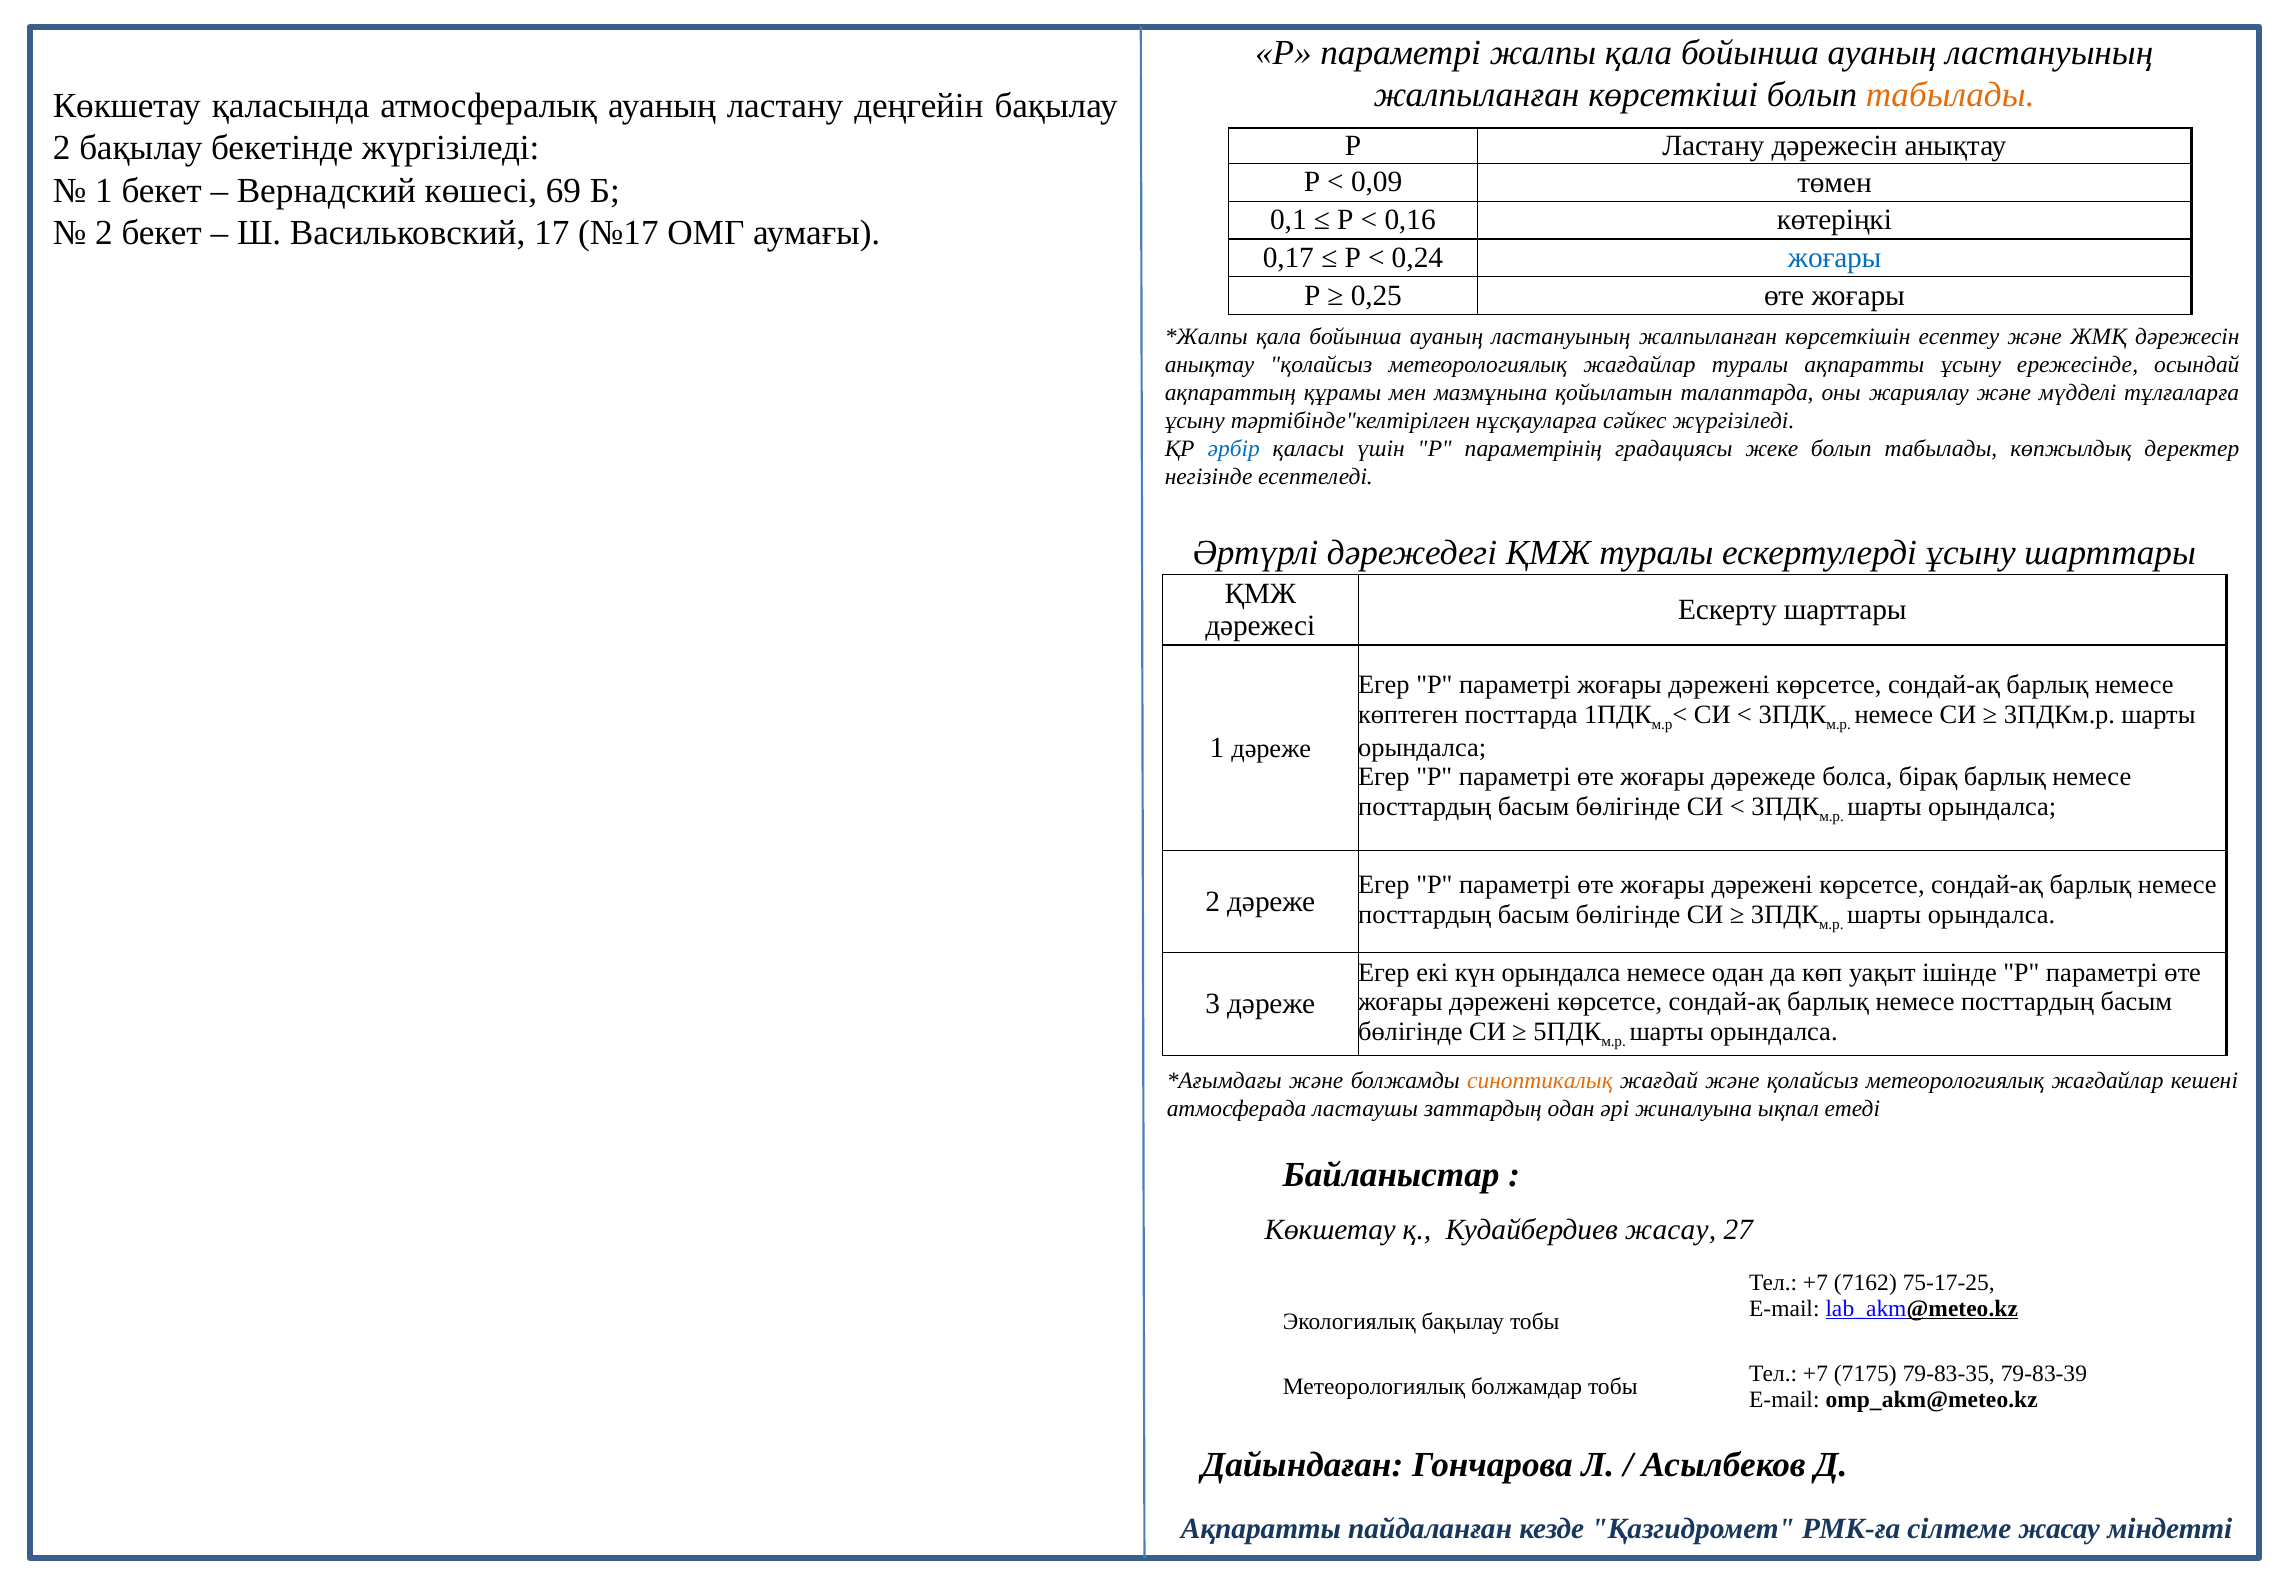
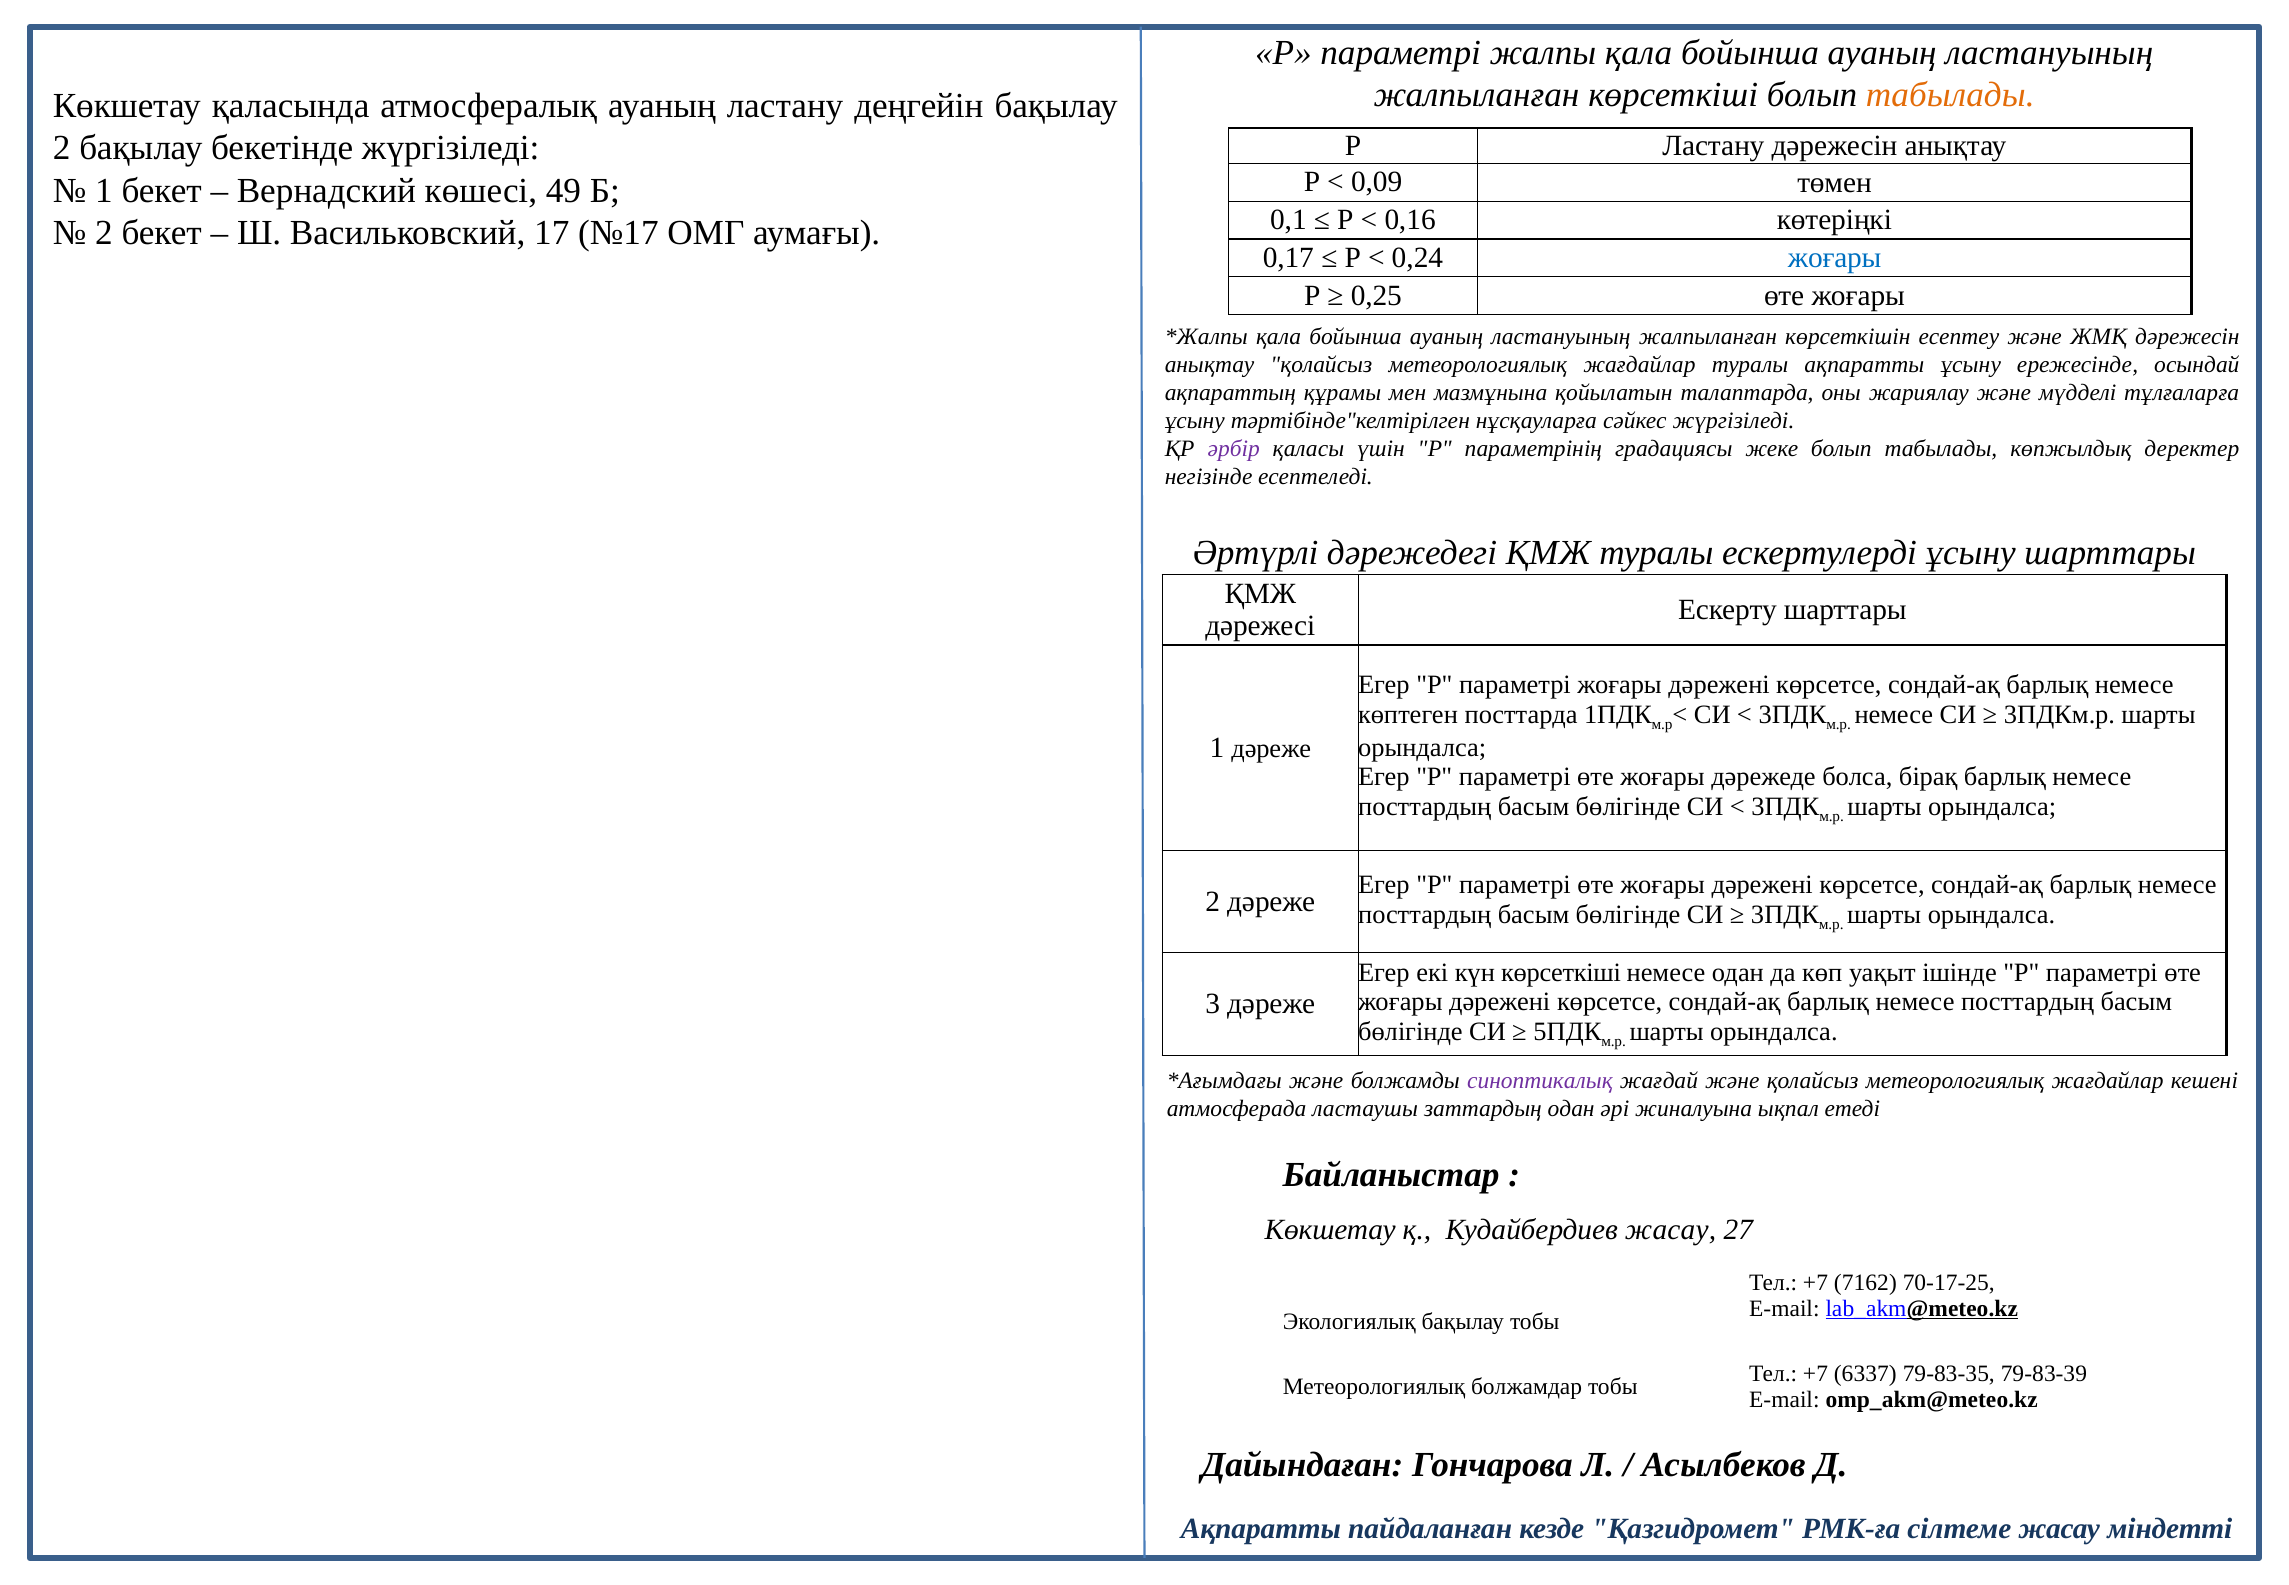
69: 69 -> 49
әрбір colour: blue -> purple
күн орындалса: орындалса -> көрсеткіші
синоптикалық colour: orange -> purple
75-17-25: 75-17-25 -> 70-17-25
7175: 7175 -> 6337
